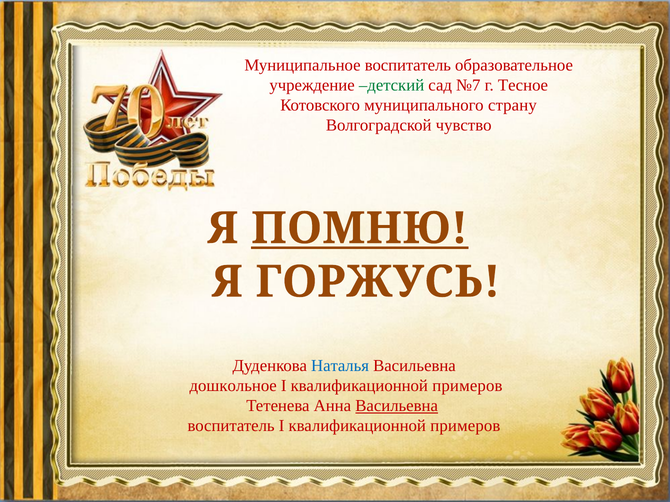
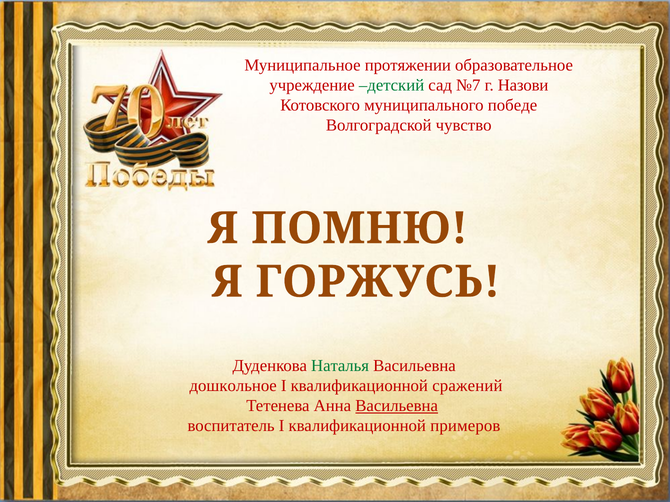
Муниципальное воспитатель: воспитатель -> протяжении
Тесное: Тесное -> Назови
страну: страну -> победе
ПОМНЮ underline: present -> none
Наталья colour: blue -> green
примеров at (467, 386): примеров -> сражений
